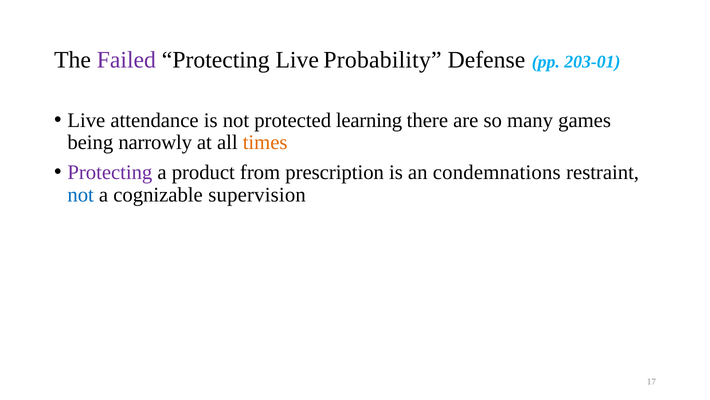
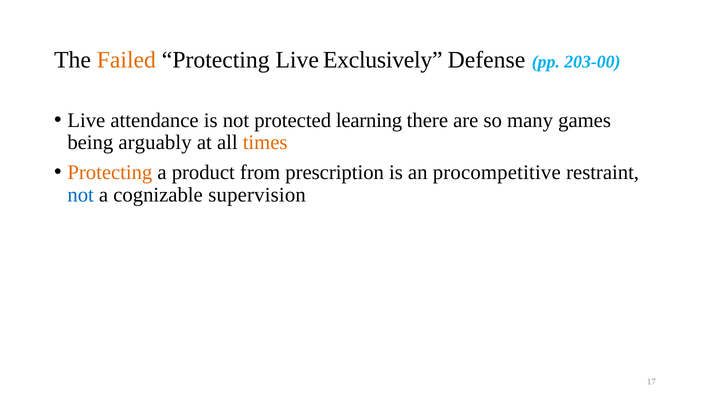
Failed colour: purple -> orange
Probability: Probability -> Exclusively
203-01: 203-01 -> 203-00
narrowly: narrowly -> arguably
Protecting at (110, 172) colour: purple -> orange
condemnations: condemnations -> procompetitive
